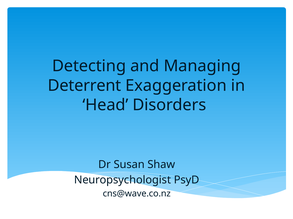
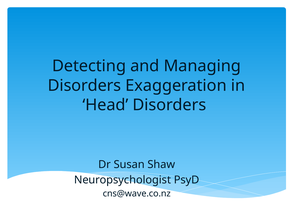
Deterrent at (85, 86): Deterrent -> Disorders
